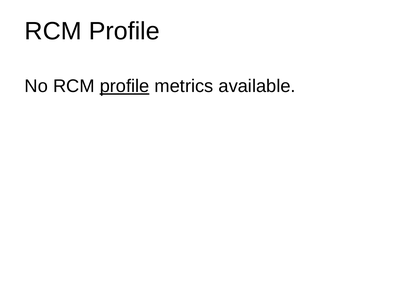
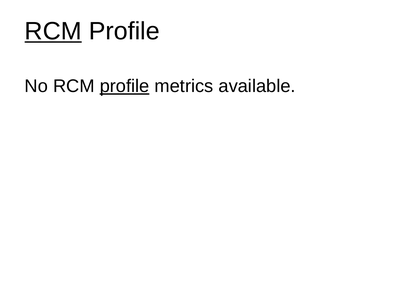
RCM at (53, 31) underline: none -> present
